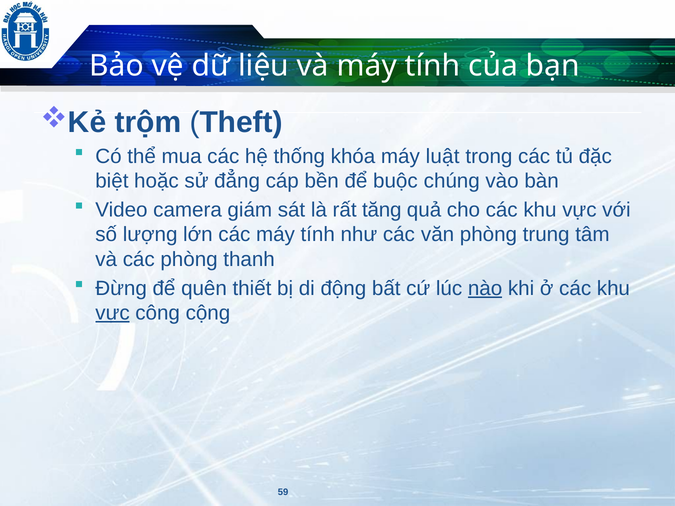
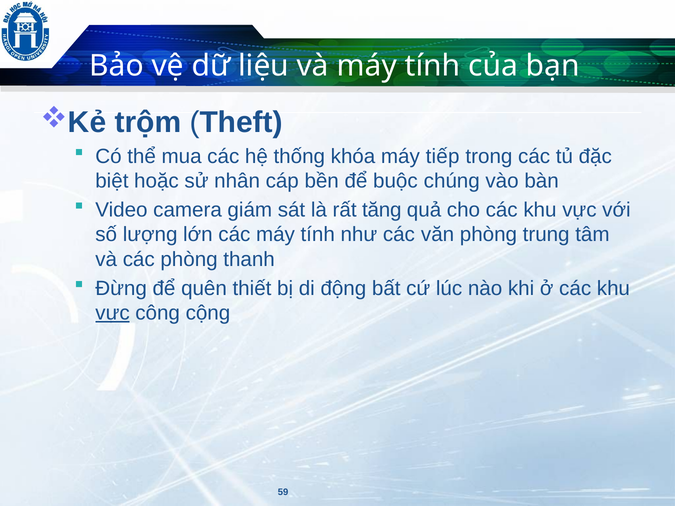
luật: luật -> tiếp
đẳng: đẳng -> nhân
nào underline: present -> none
